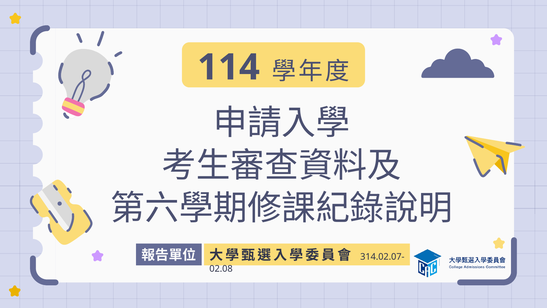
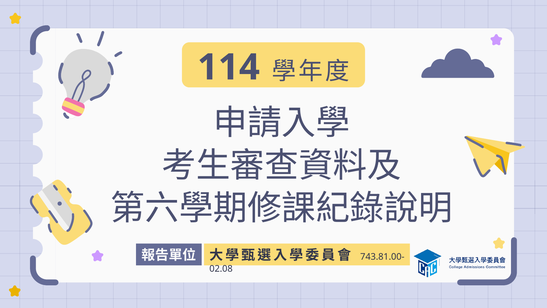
314.02.07-: 314.02.07- -> 743.81.00-
